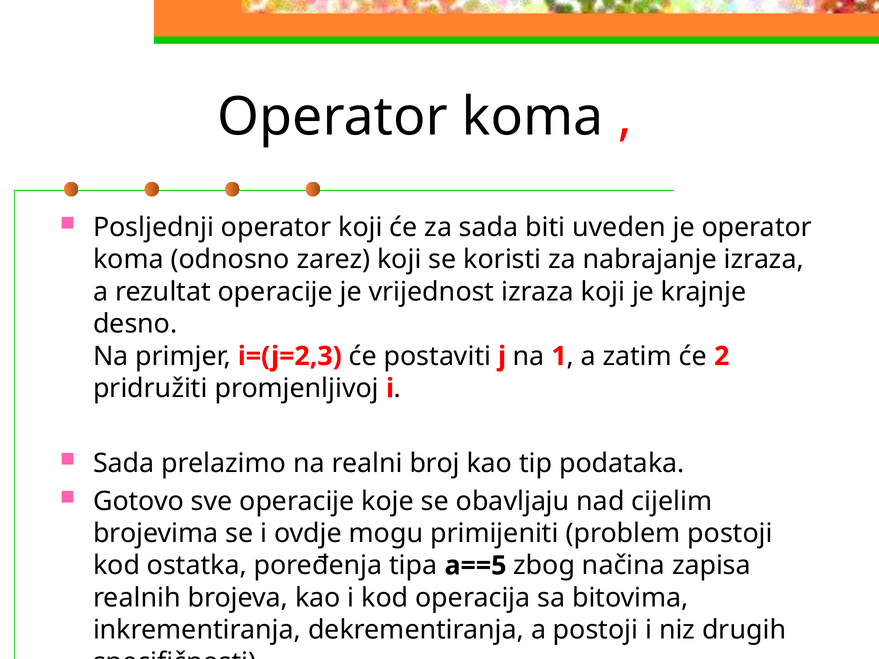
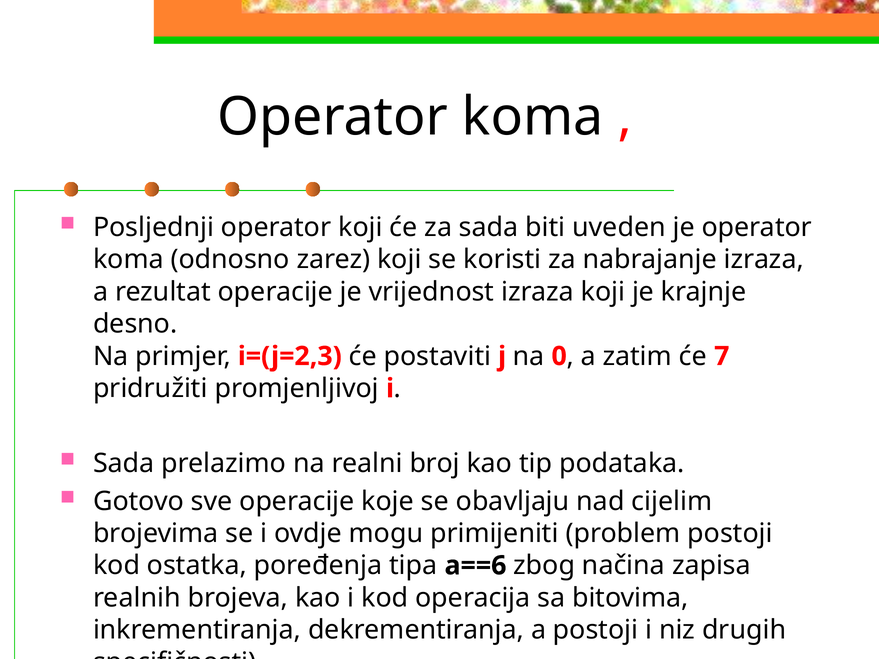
1: 1 -> 0
2: 2 -> 7
a==5: a==5 -> a==6
